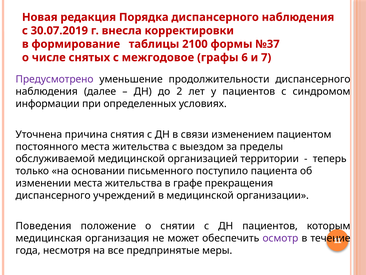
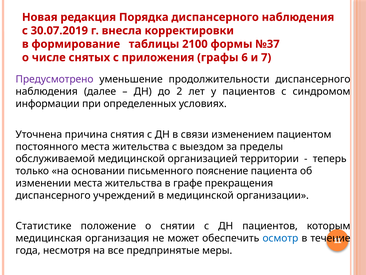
межгодовое: межгодовое -> приложения
поступило: поступило -> пояснение
Поведения: Поведения -> Статистике
осмотр colour: purple -> blue
